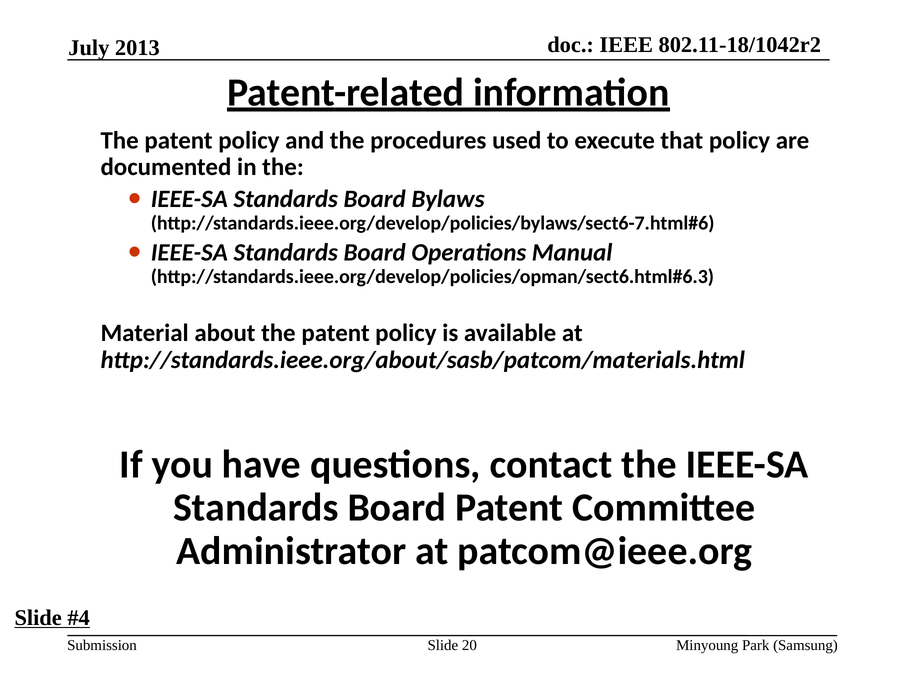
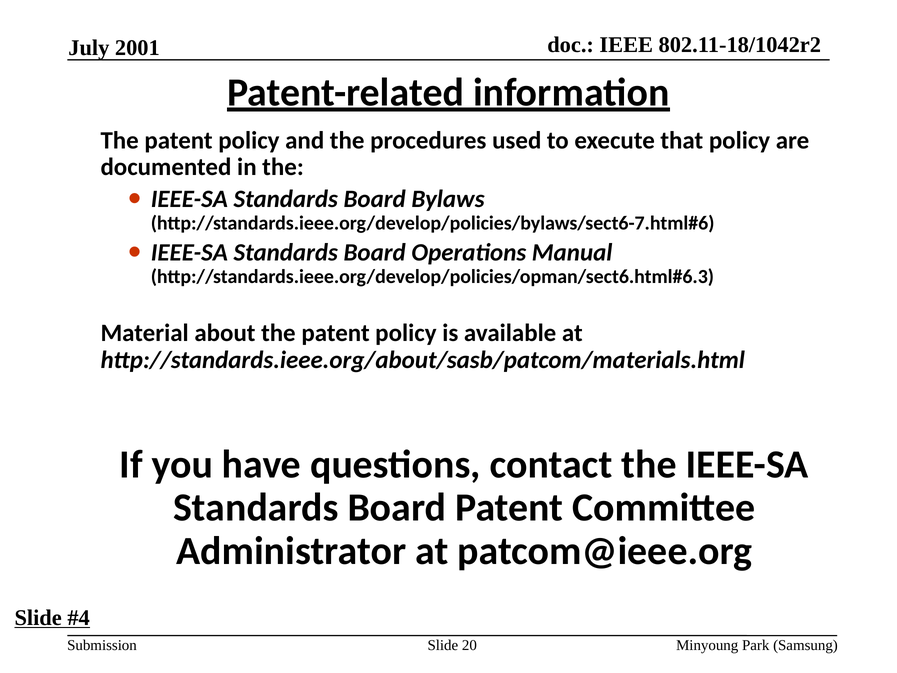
2013: 2013 -> 2001
